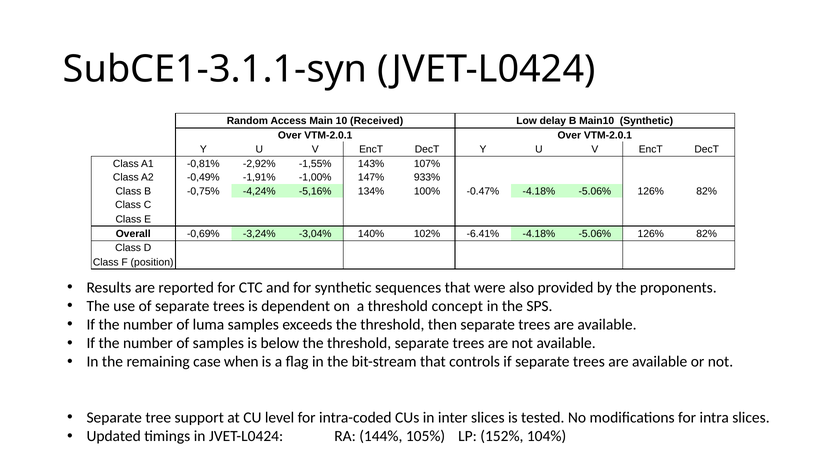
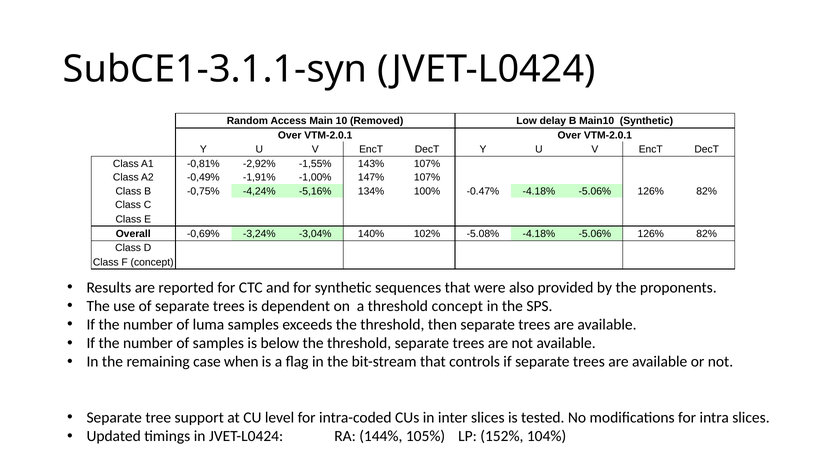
Received: Received -> Removed
147% 933%: 933% -> 107%
-6.41%: -6.41% -> -5.08%
F position: position -> concept
